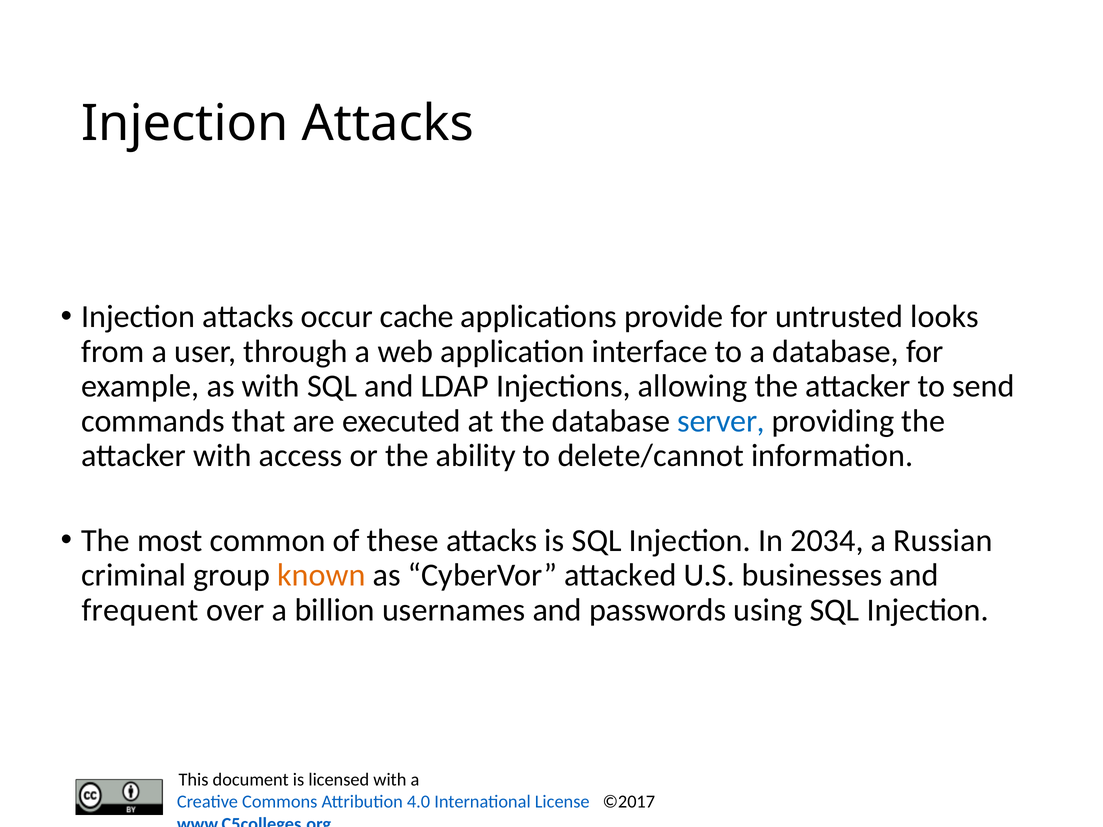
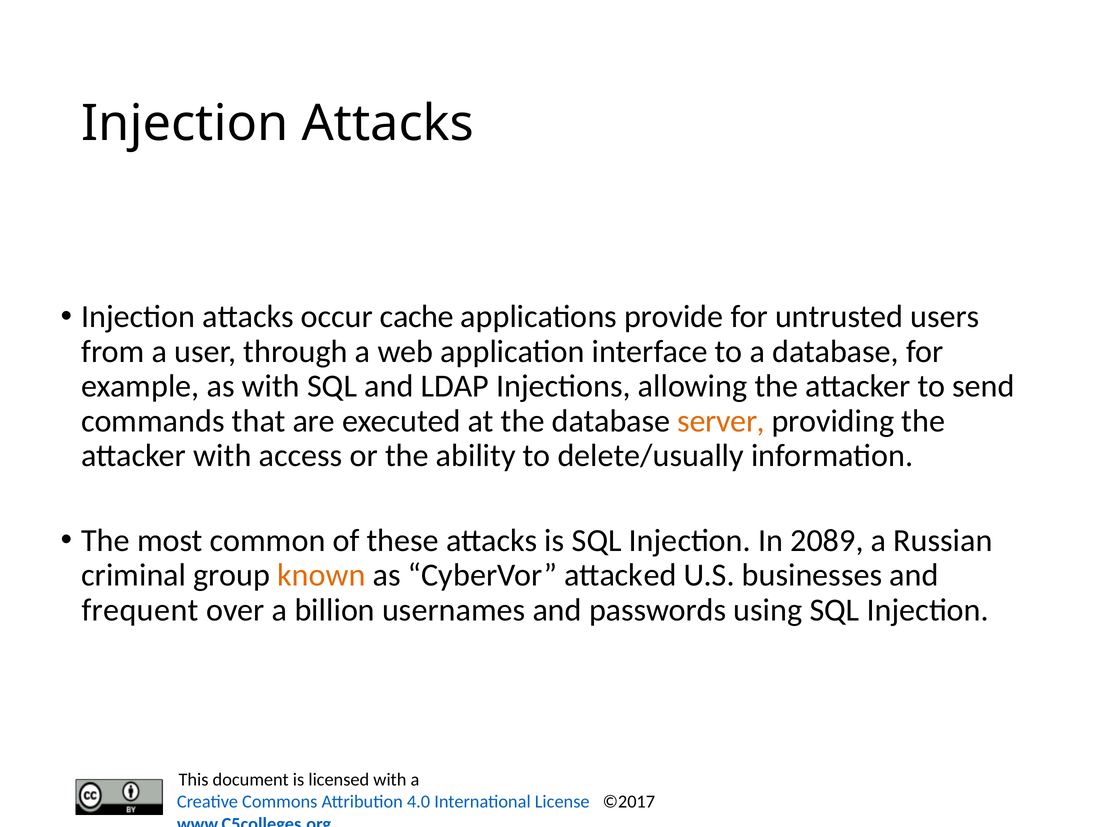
looks: looks -> users
server colour: blue -> orange
delete/cannot: delete/cannot -> delete/usually
2034: 2034 -> 2089
